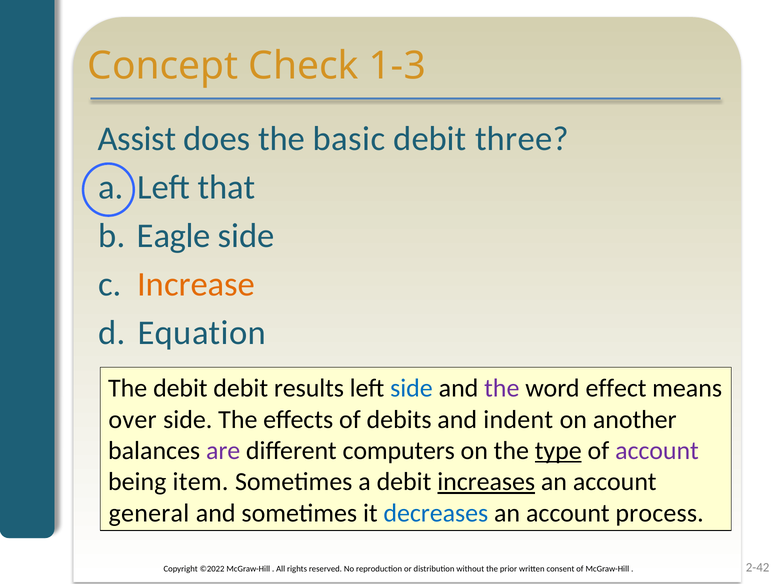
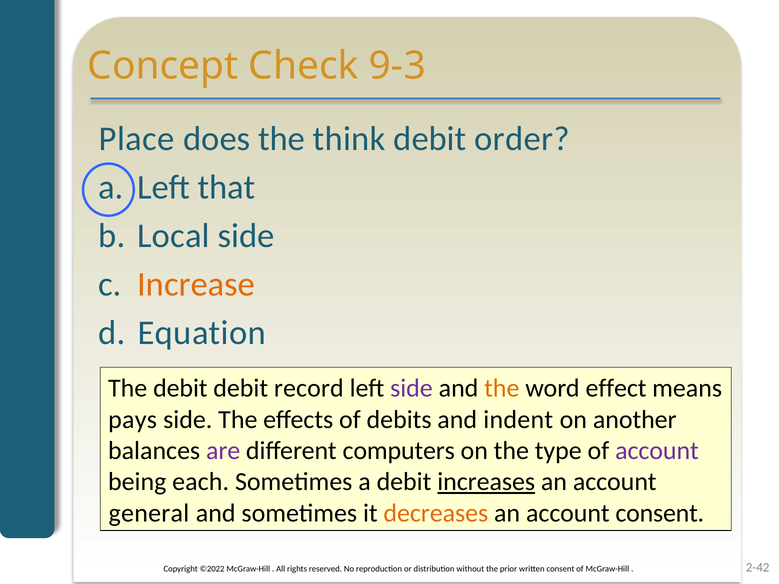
1-3: 1-3 -> 9-3
Assist: Assist -> Place
basic: basic -> think
three: three -> order
Eagle: Eagle -> Local
results: results -> record
side at (411, 389) colour: blue -> purple
the at (502, 389) colour: purple -> orange
over: over -> pays
type underline: present -> none
item: item -> each
decreases colour: blue -> orange
account process: process -> consent
